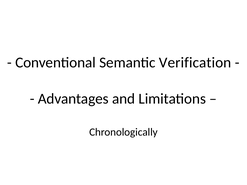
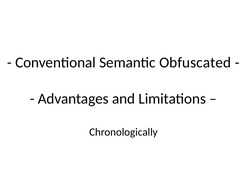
Verification: Verification -> Obfuscated
